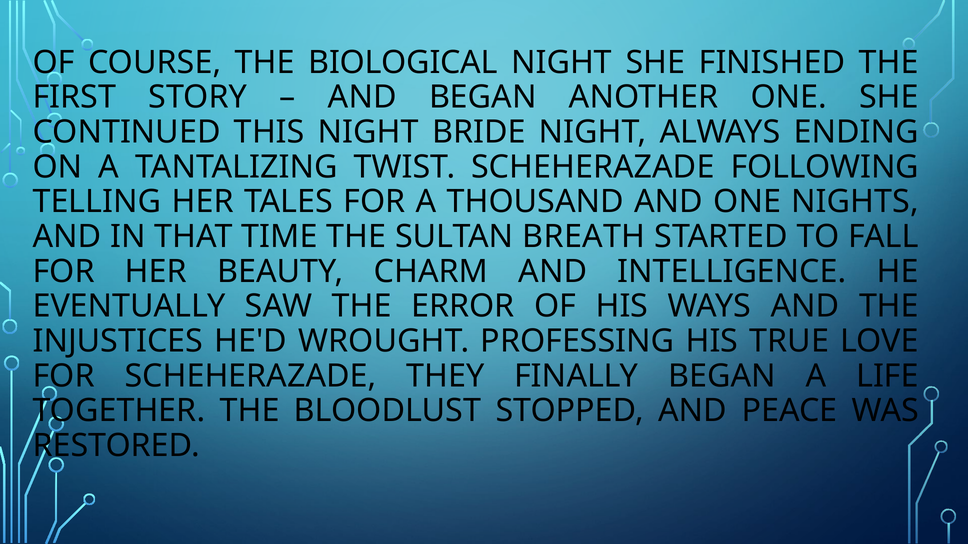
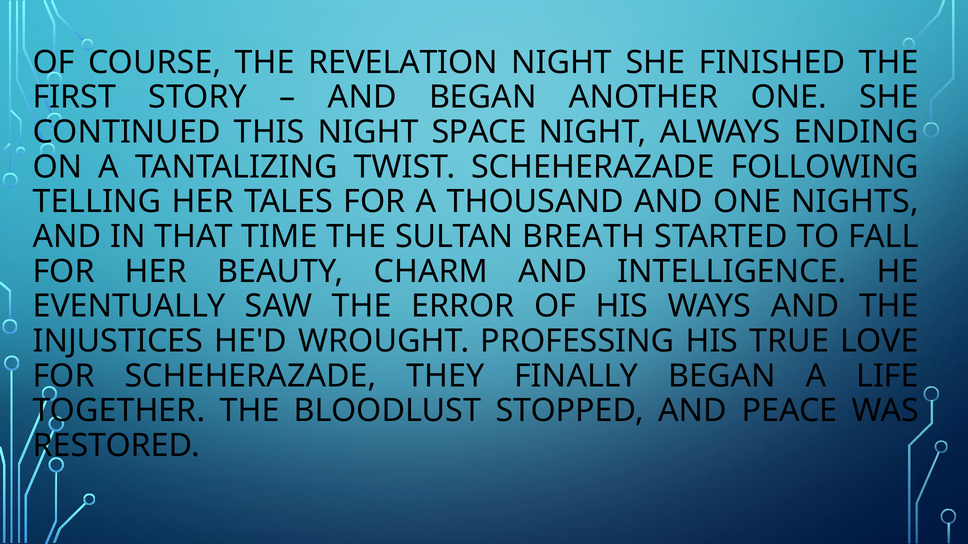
BIOLOGICAL: BIOLOGICAL -> REVELATION
BRIDE: BRIDE -> SPACE
